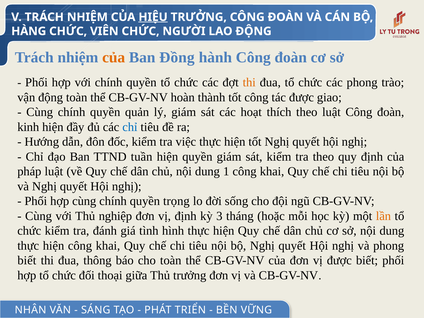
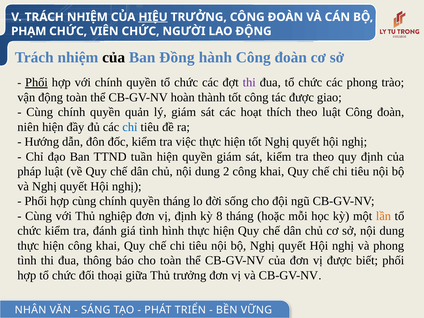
HÀNG: HÀNG -> PHẠM
của at (114, 58) colour: orange -> black
Phối at (36, 82) underline: none -> present
thi at (249, 82) colour: orange -> purple
kinh: kinh -> niên
1: 1 -> 2
quyền trọng: trọng -> tháng
3: 3 -> 8
biết at (27, 261): biết -> tình
